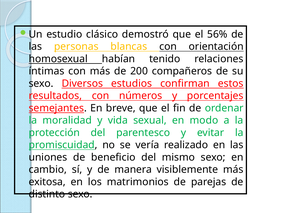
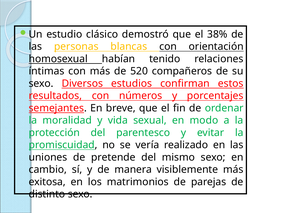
56%: 56% -> 38%
200: 200 -> 520
beneficio: beneficio -> pretende
